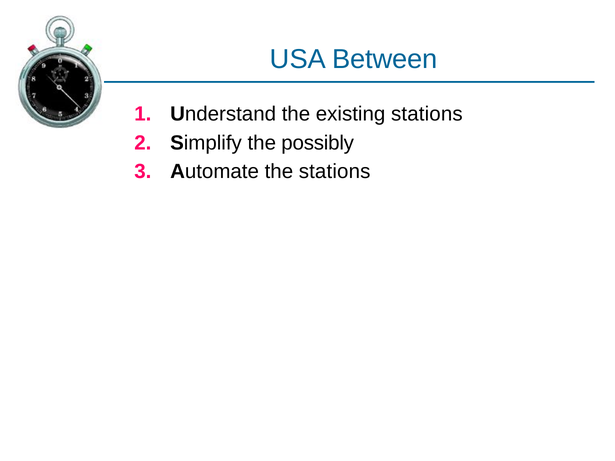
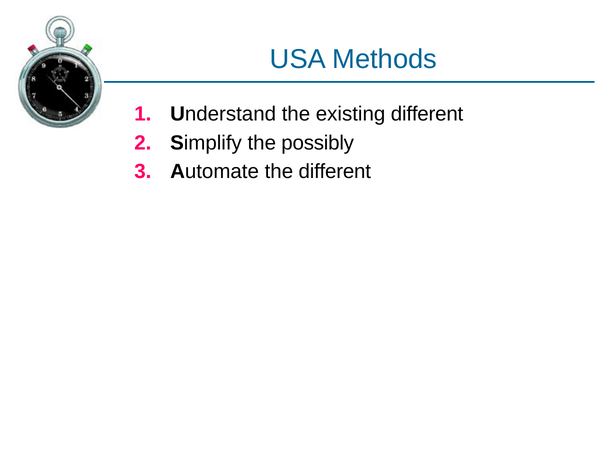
Between: Between -> Methods
existing stations: stations -> different
the stations: stations -> different
